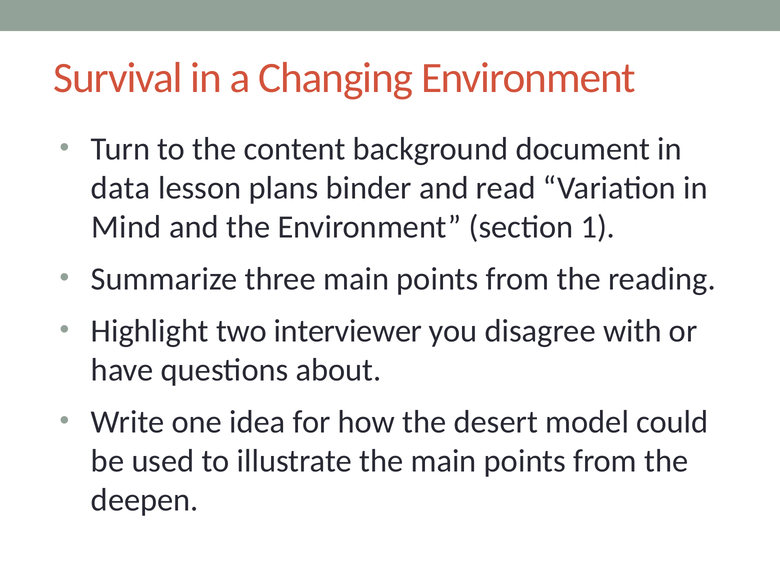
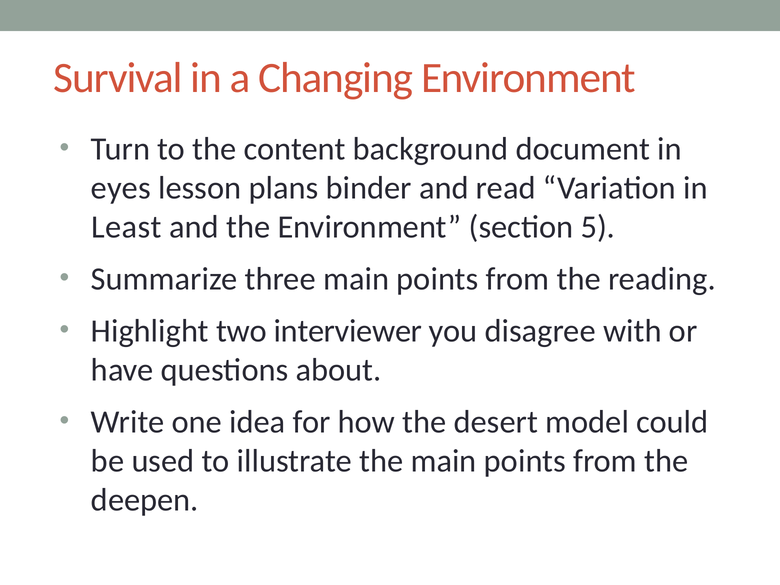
data: data -> eyes
Mind: Mind -> Least
1: 1 -> 5
